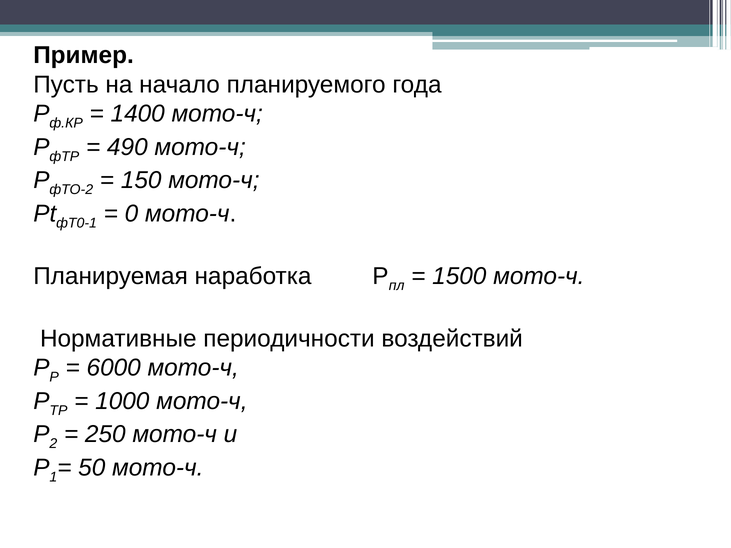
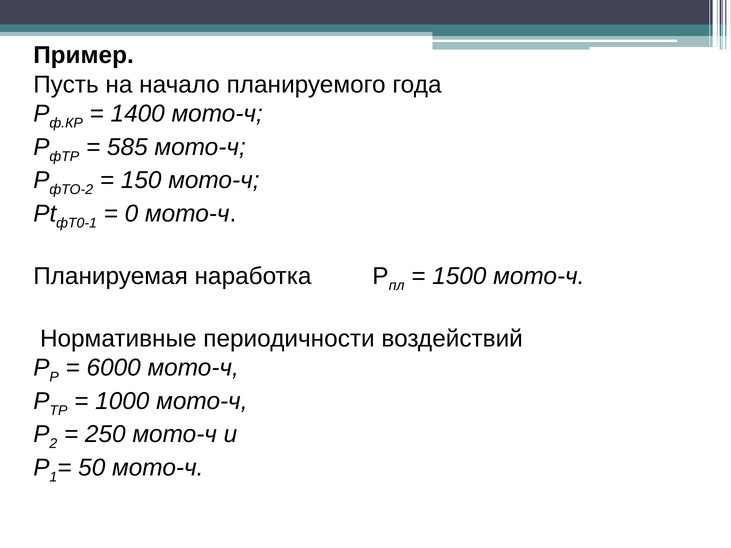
490: 490 -> 585
